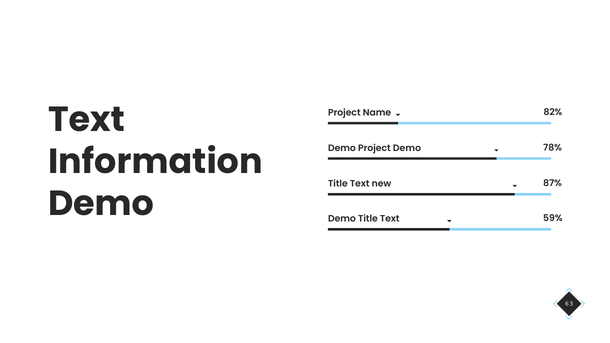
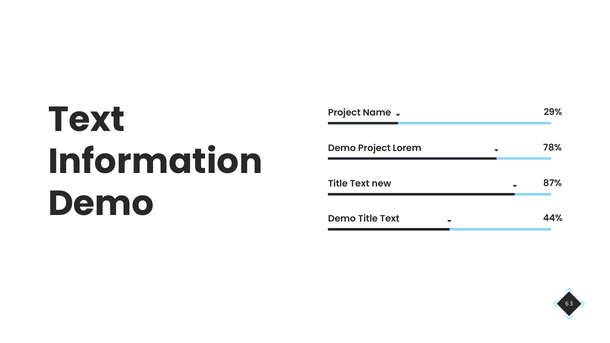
82%: 82% -> 29%
Project Demo: Demo -> Lorem
59%: 59% -> 44%
